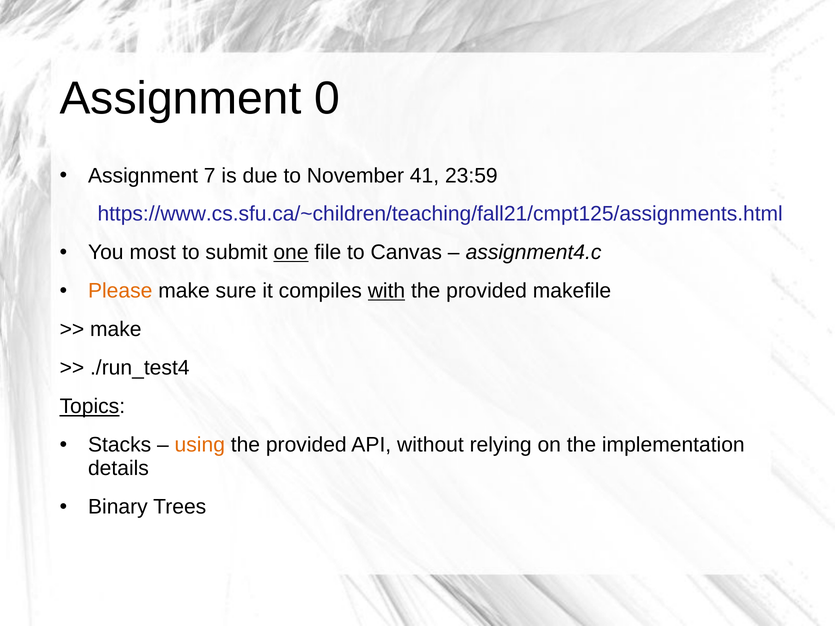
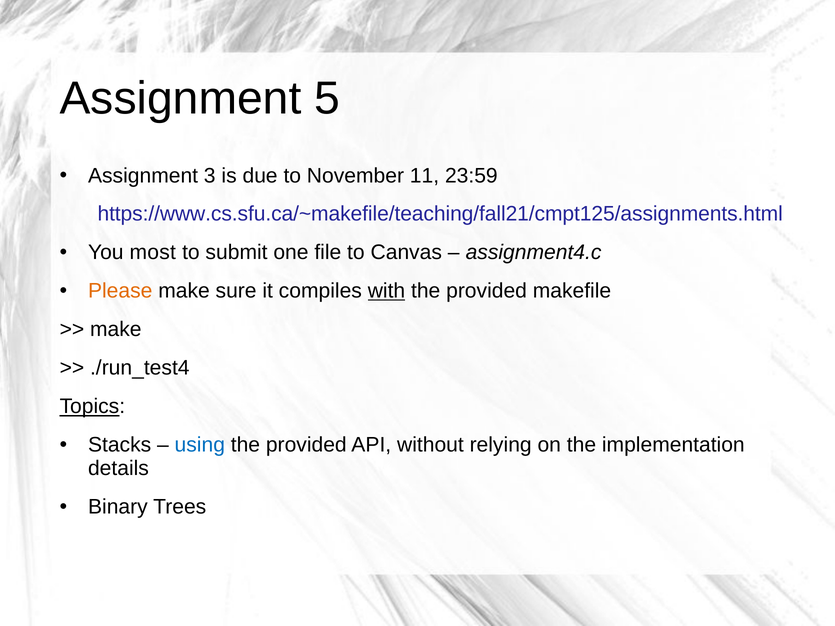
0: 0 -> 5
7: 7 -> 3
41: 41 -> 11
https://www.cs.sfu.ca/~children/teaching/fall21/cmpt125/assignments.html: https://www.cs.sfu.ca/~children/teaching/fall21/cmpt125/assignments.html -> https://www.cs.sfu.ca/~makefile/teaching/fall21/cmpt125/assignments.html
one underline: present -> none
using colour: orange -> blue
